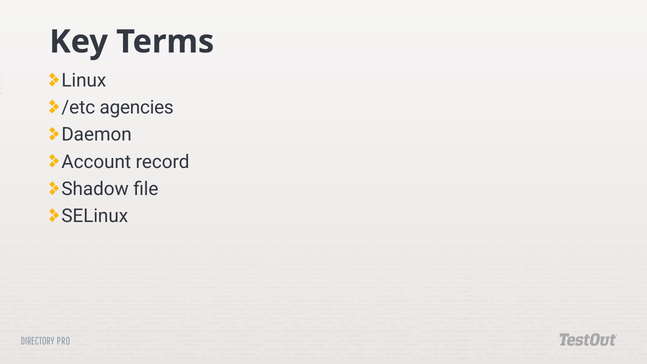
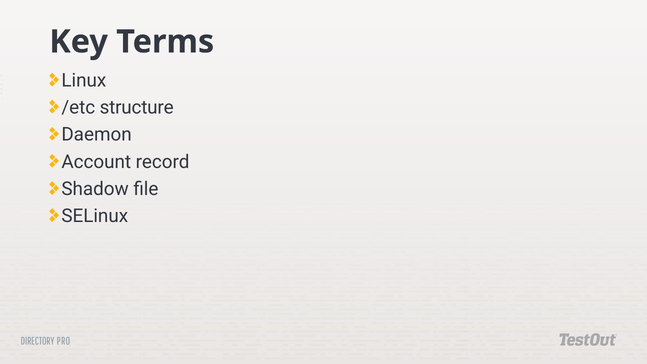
agencies: agencies -> structure
